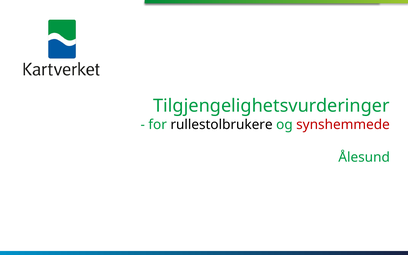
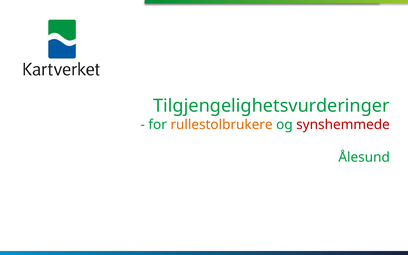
rullestolbrukere colour: black -> orange
